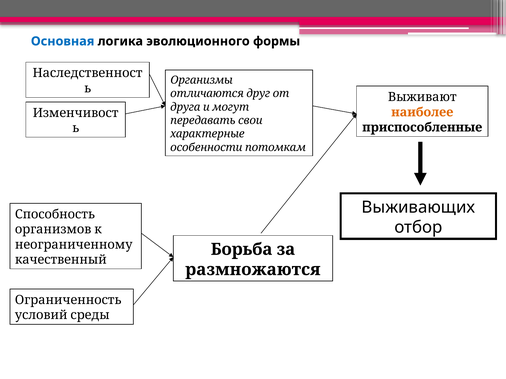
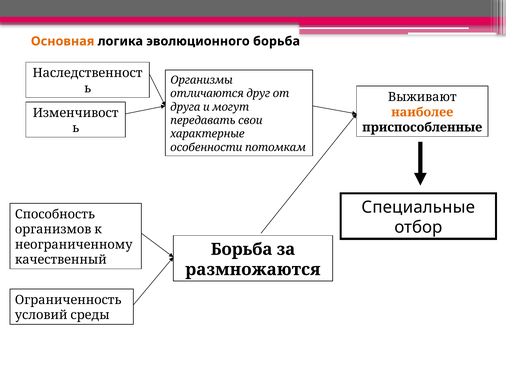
Основная colour: blue -> orange
формы: формы -> борьба
Выживающих: Выживающих -> Специальные
